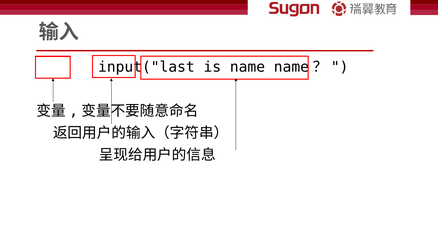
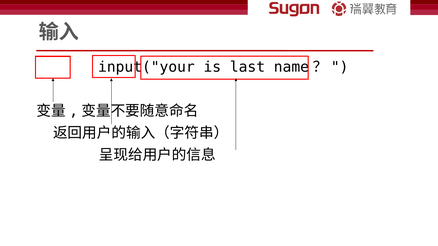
input("last: input("last -> input("your
is name: name -> last
